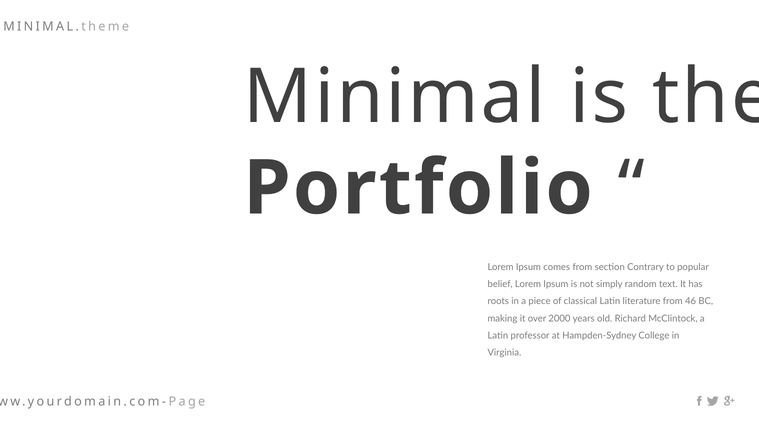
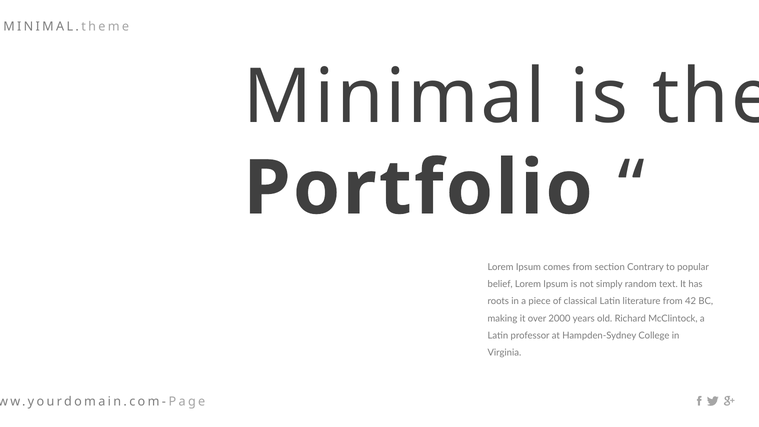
46: 46 -> 42
